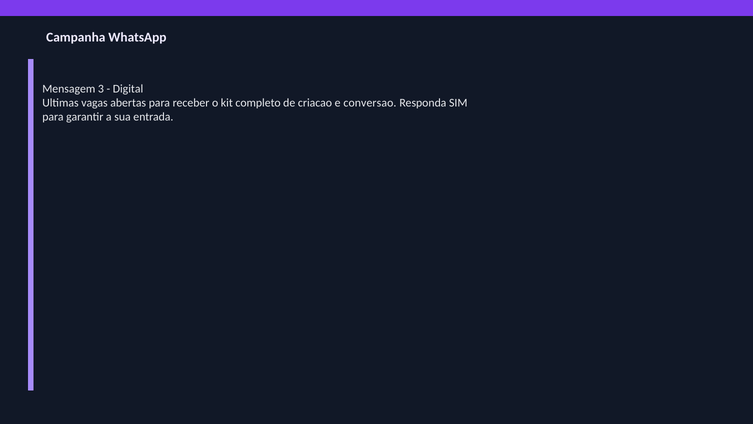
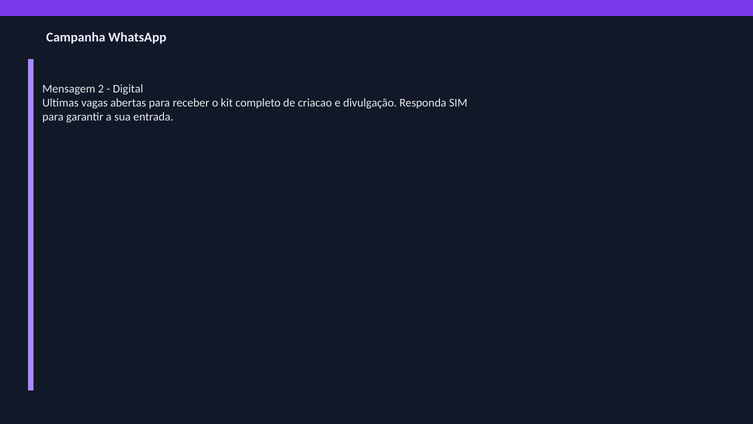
3: 3 -> 2
conversao: conversao -> divulgação
